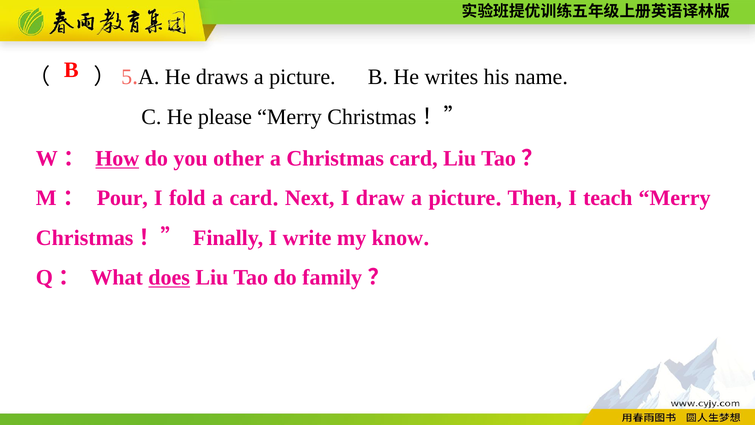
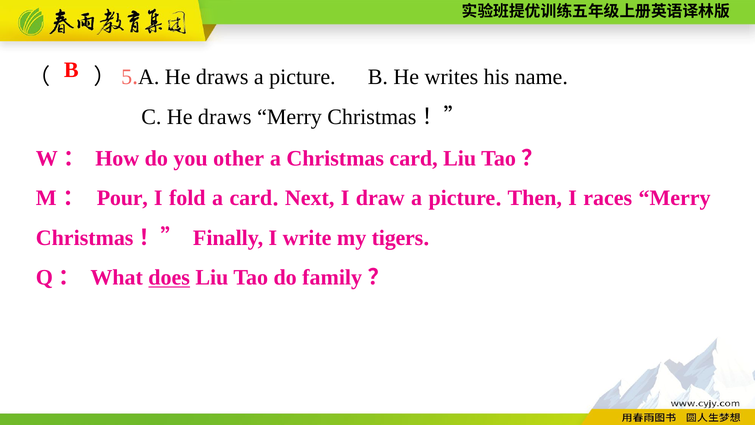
C He please: please -> draws
How underline: present -> none
teach: teach -> races
know: know -> tigers
